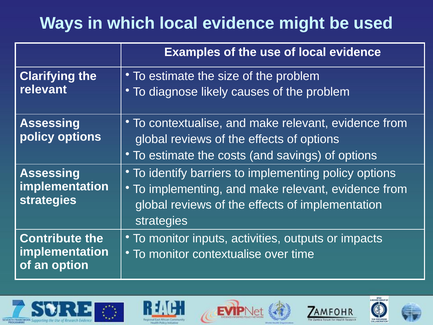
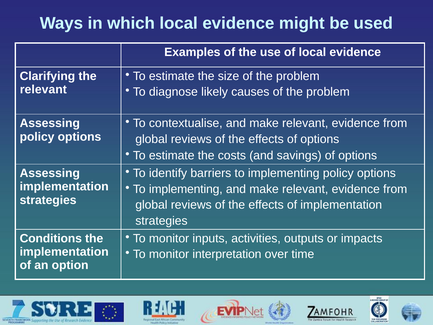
Contribute: Contribute -> Conditions
monitor contextualise: contextualise -> interpretation
